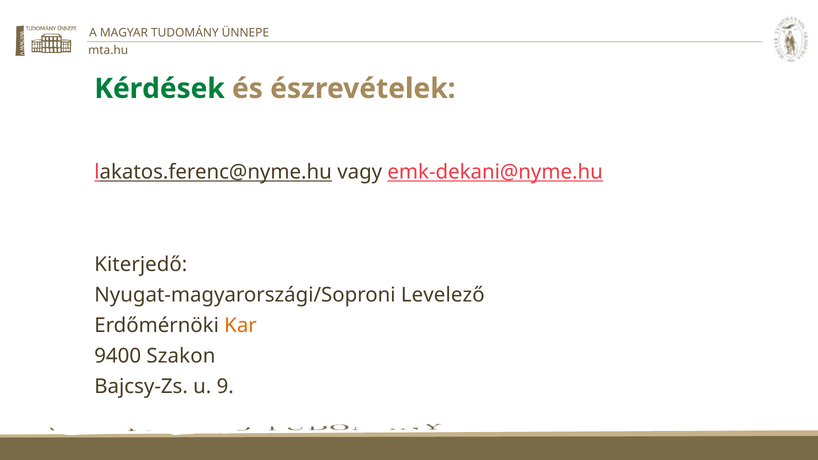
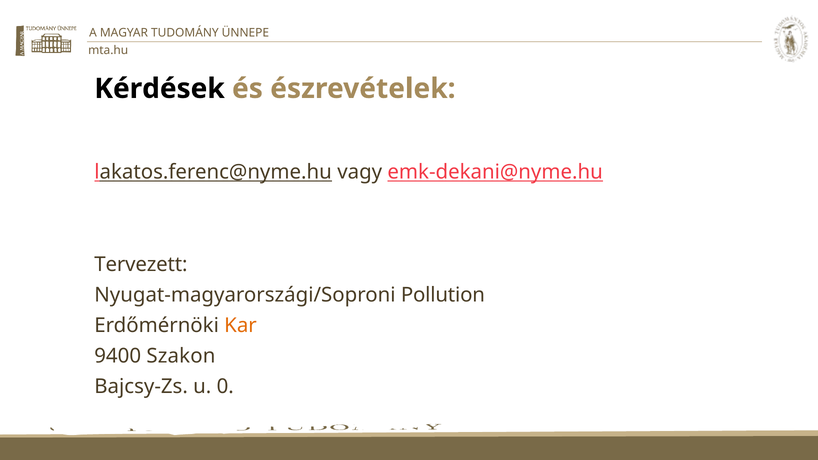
Kérdések colour: green -> black
Kiterjedő: Kiterjedő -> Tervezett
Levelező: Levelező -> Pollution
9: 9 -> 0
